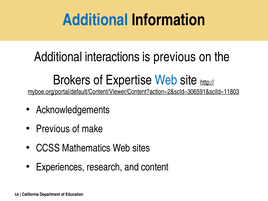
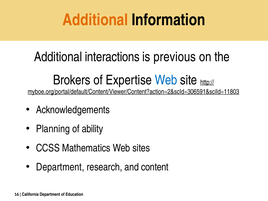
Additional at (95, 20) colour: blue -> orange
Previous at (53, 129): Previous -> Planning
make: make -> ability
Experiences at (60, 167): Experiences -> Department
